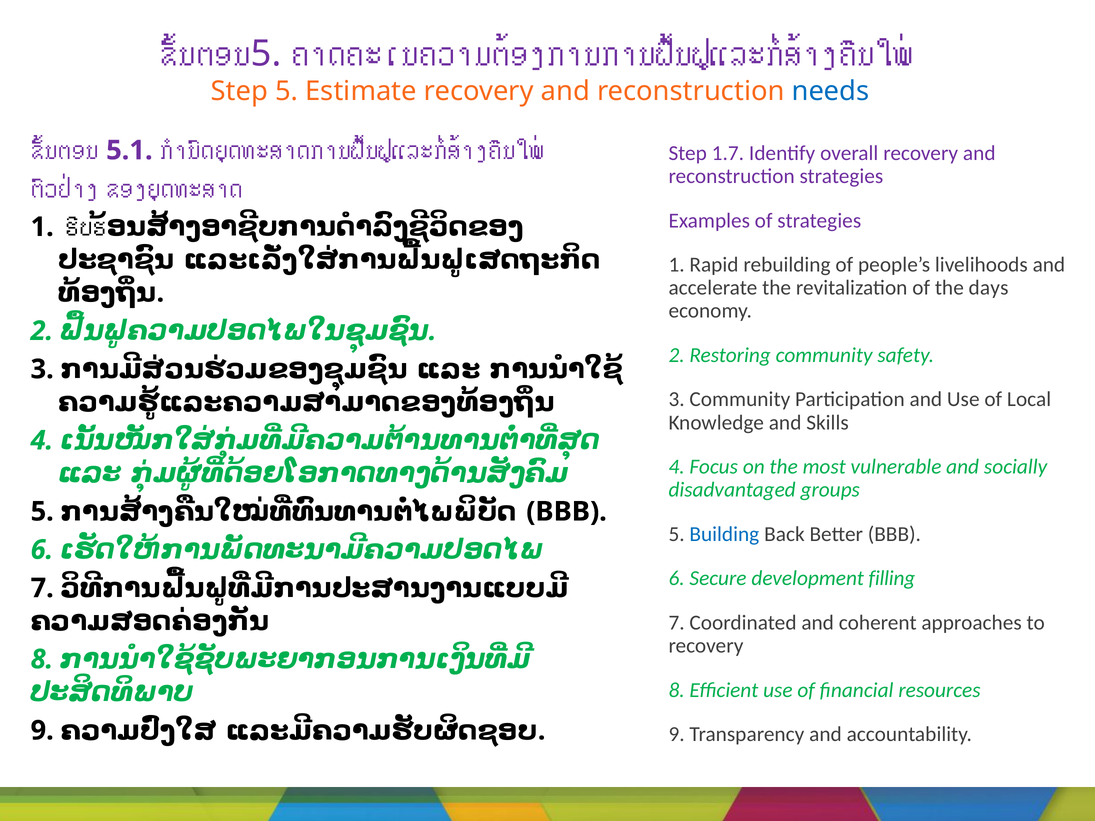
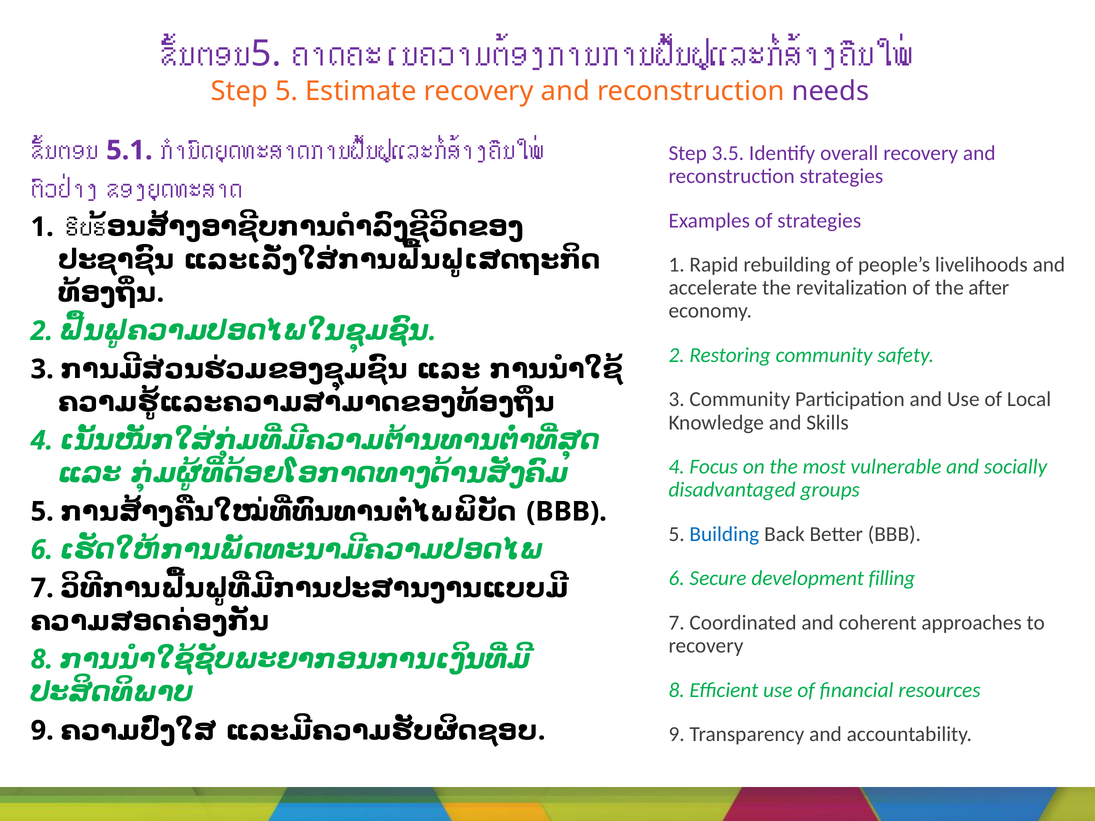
needs colour: blue -> purple
1.7: 1.7 -> 3.5
days: days -> after
